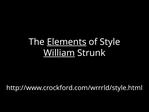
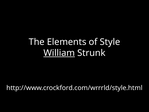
Elements underline: present -> none
